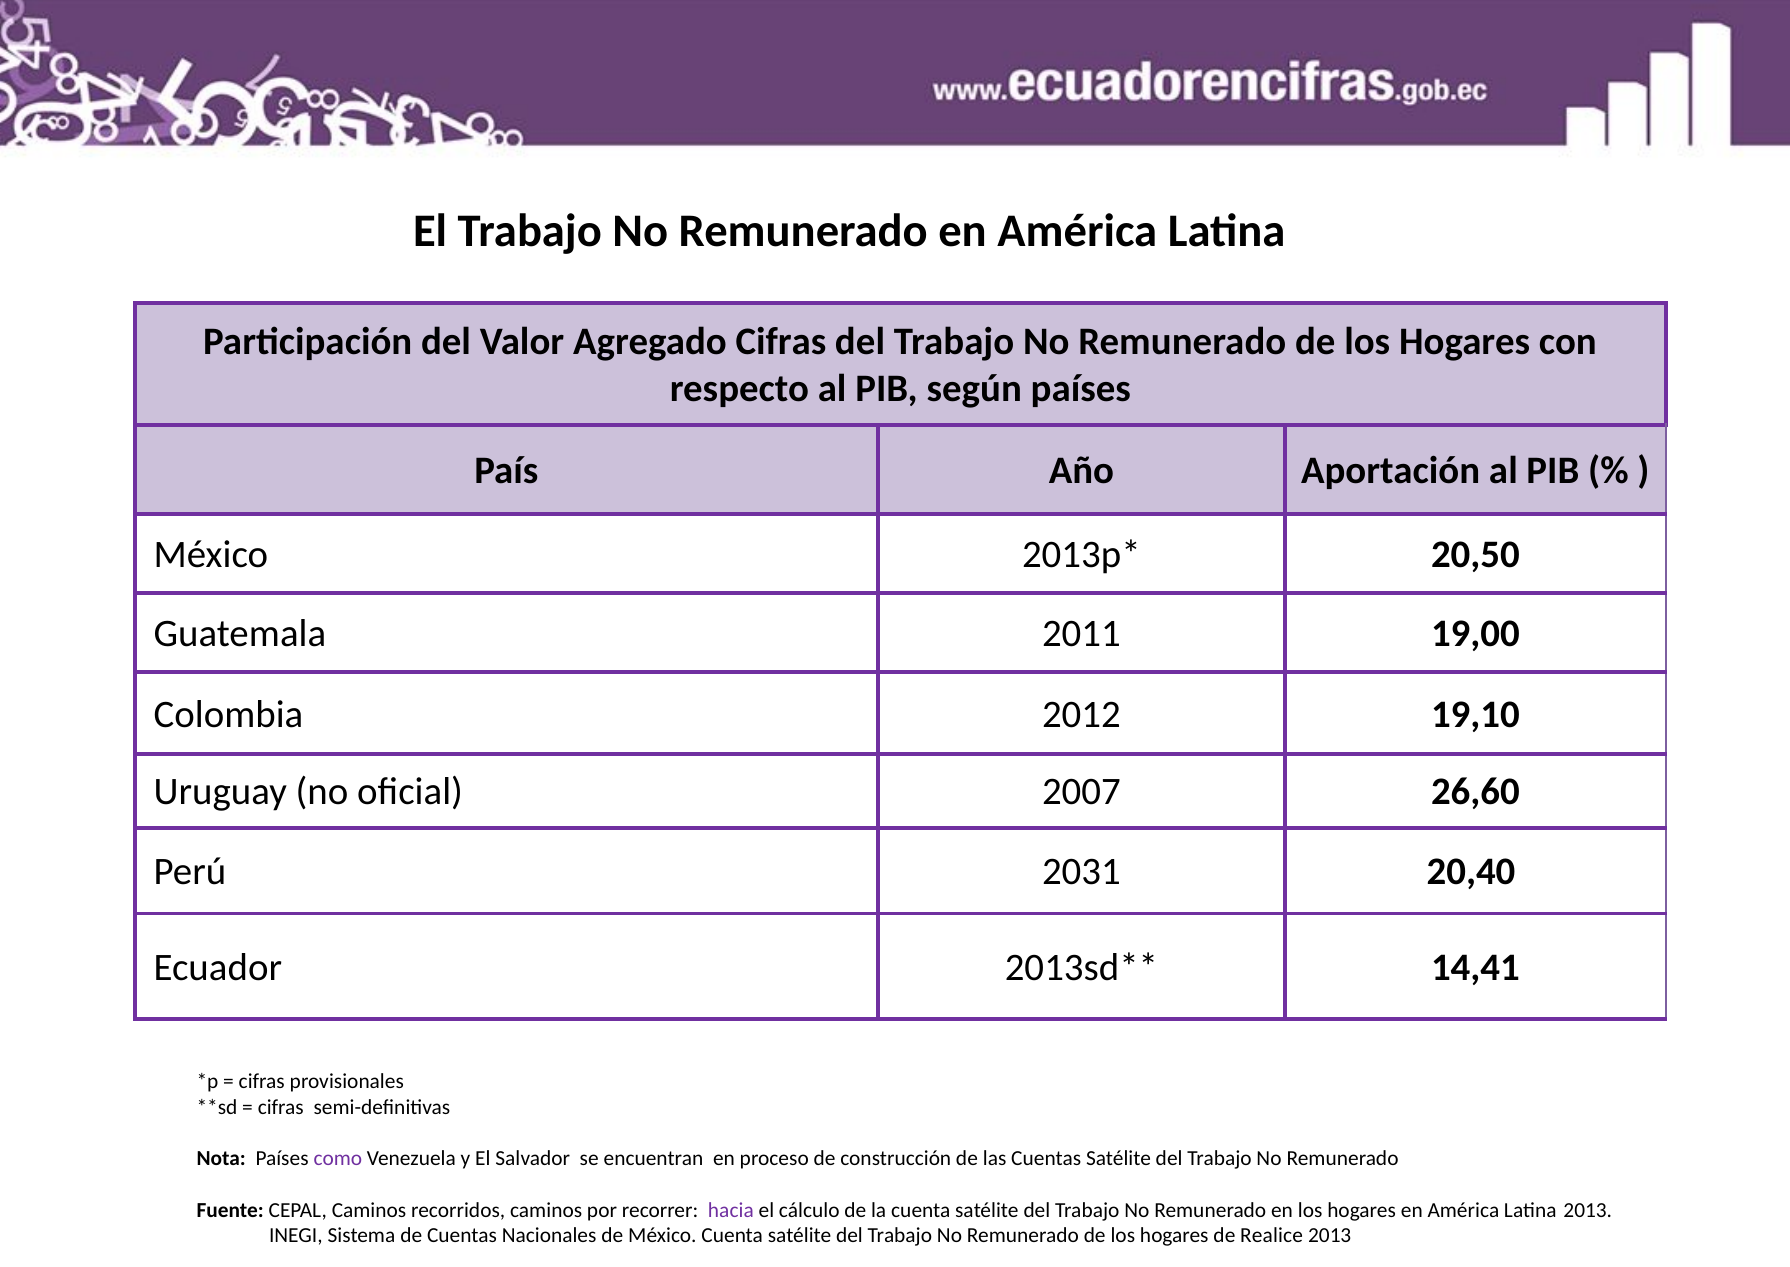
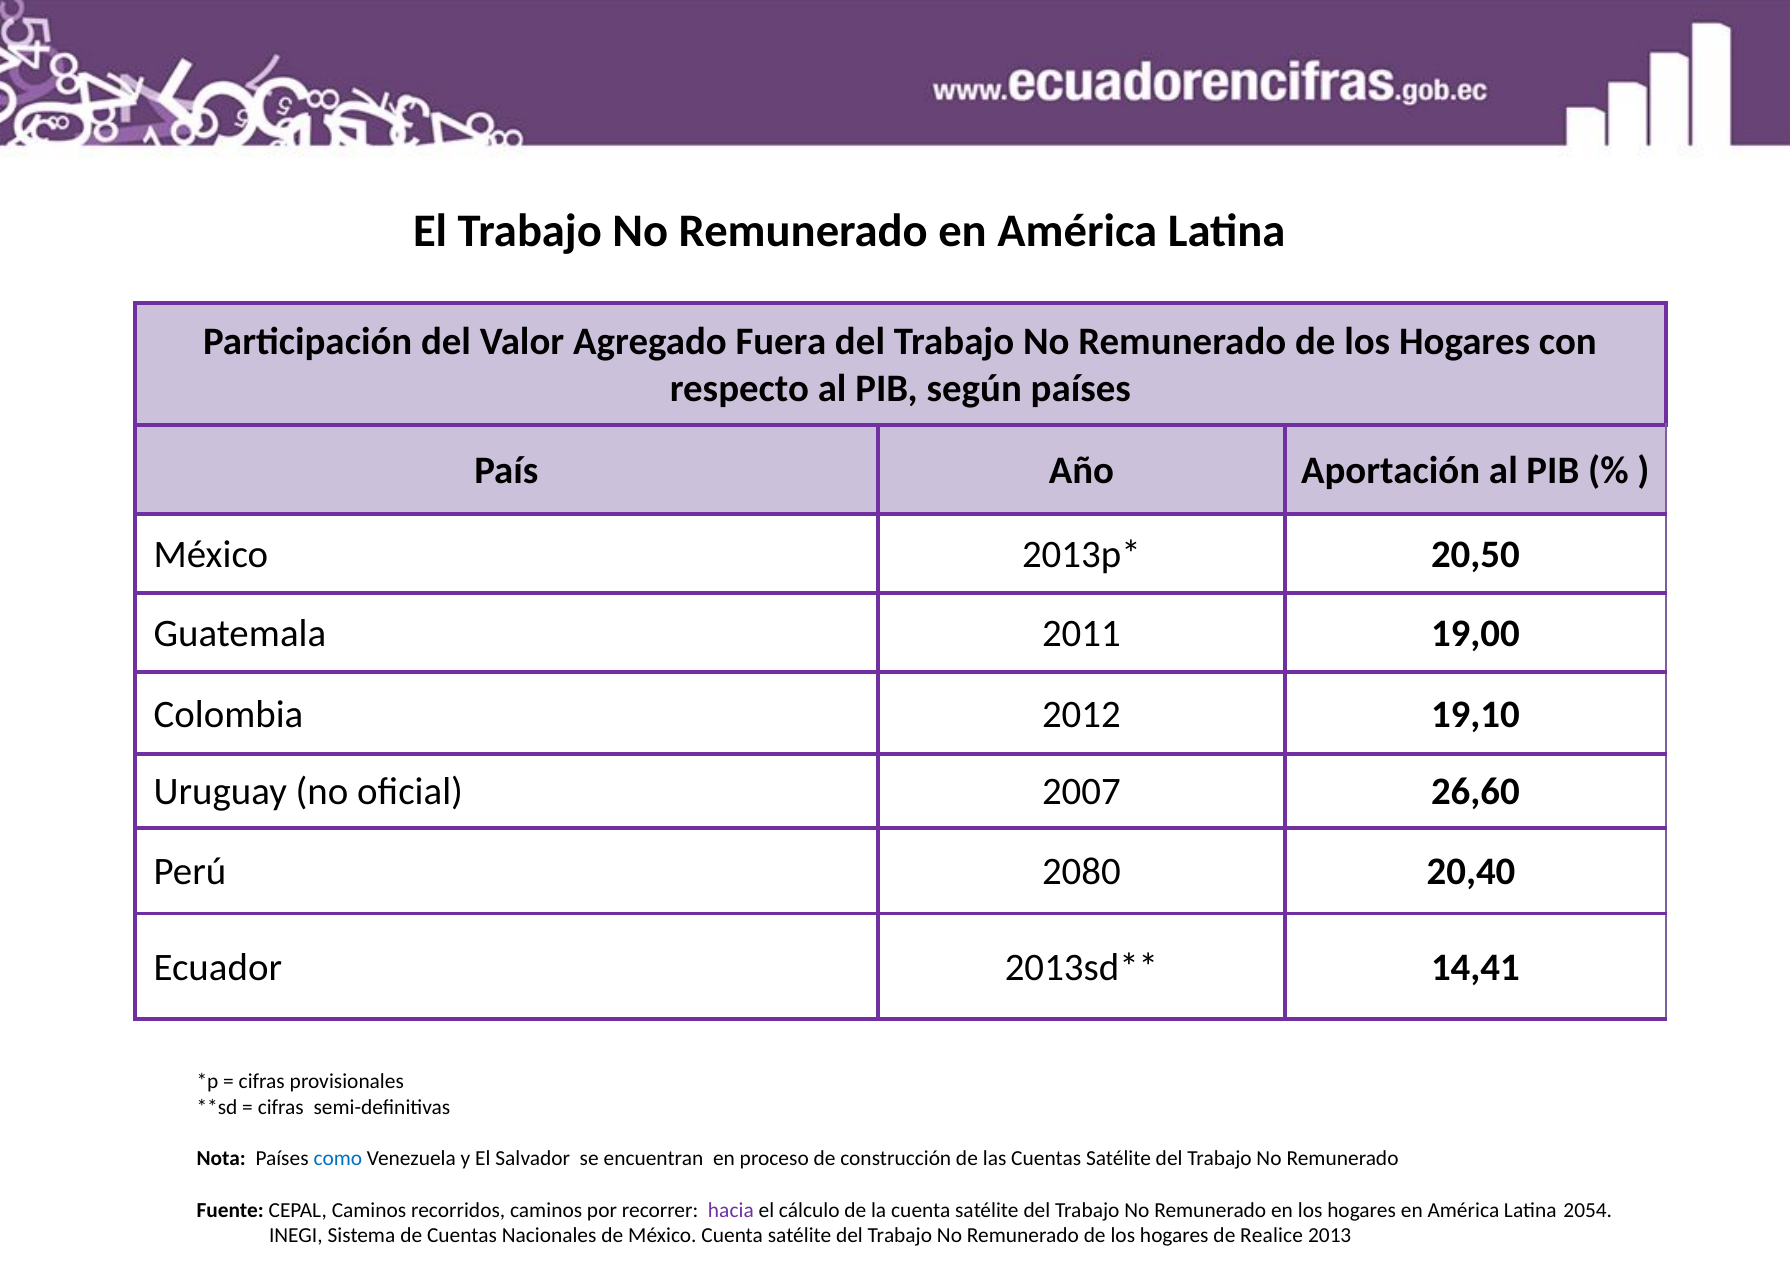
Agregado Cifras: Cifras -> Fuera
2031: 2031 -> 2080
como colour: purple -> blue
Latina 2013: 2013 -> 2054
